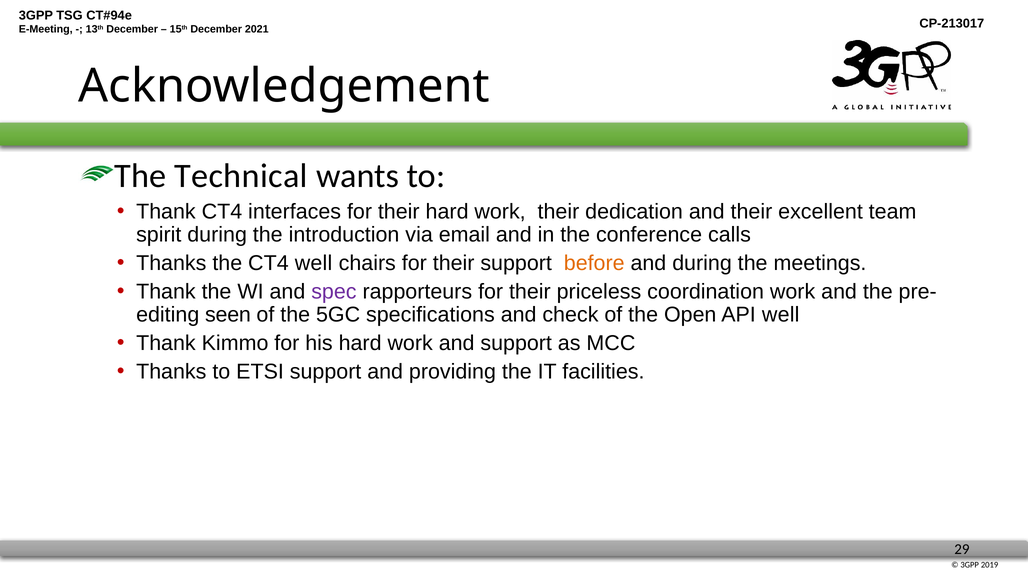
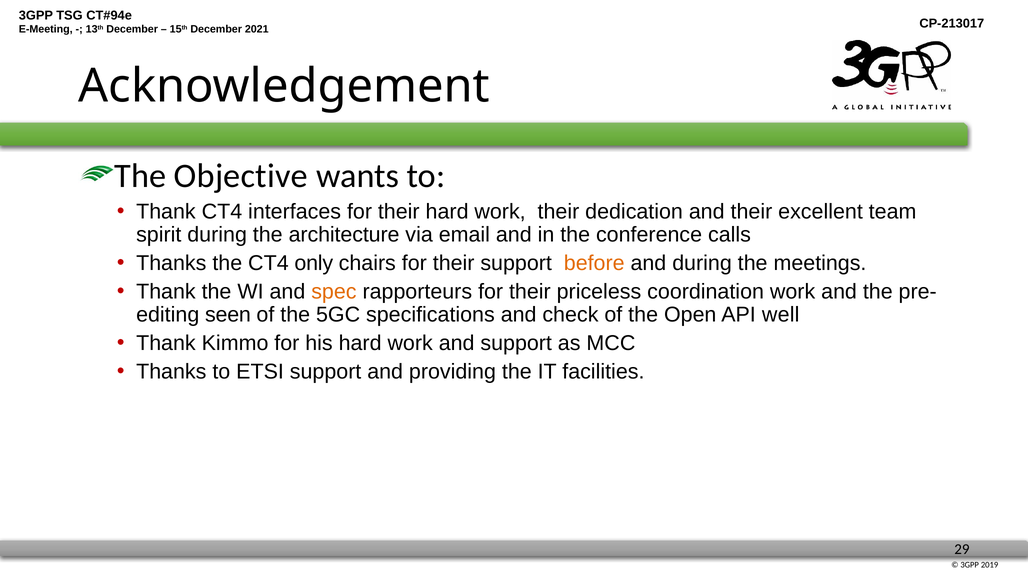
Technical: Technical -> Objective
introduction: introduction -> architecture
CT4 well: well -> only
spec colour: purple -> orange
